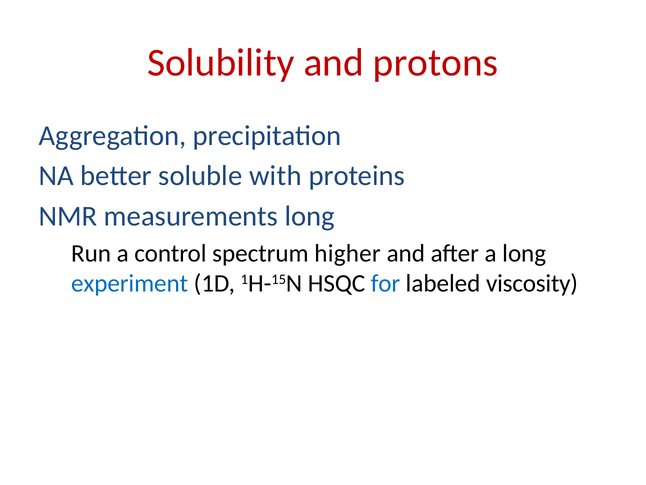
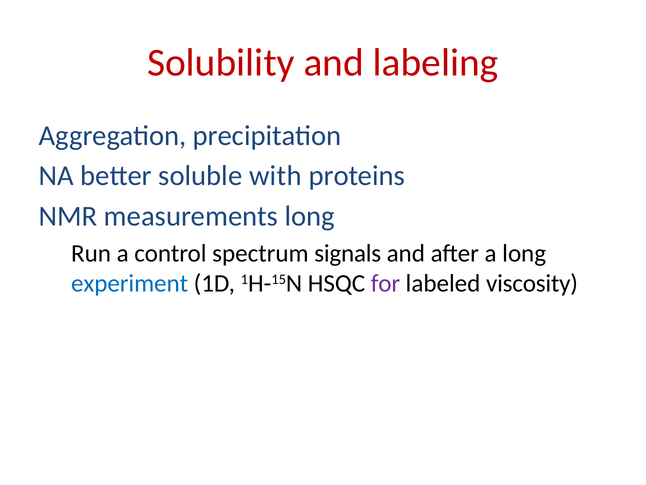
protons: protons -> labeling
higher: higher -> signals
for colour: blue -> purple
